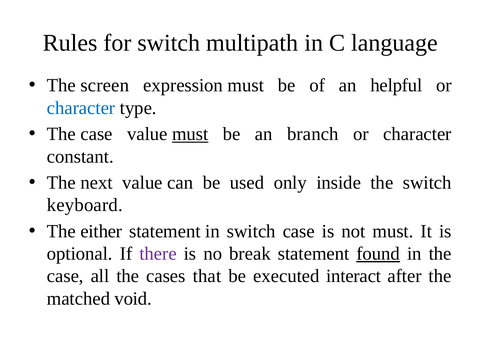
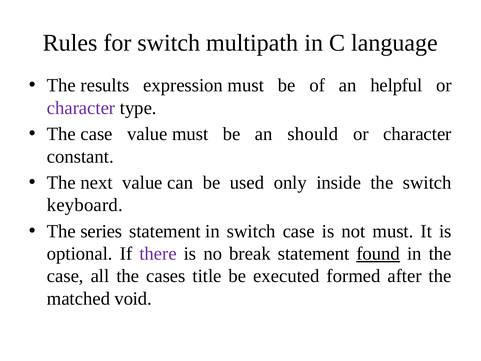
screen: screen -> results
character at (81, 108) colour: blue -> purple
must at (190, 134) underline: present -> none
branch: branch -> should
either: either -> series
that: that -> title
interact: interact -> formed
